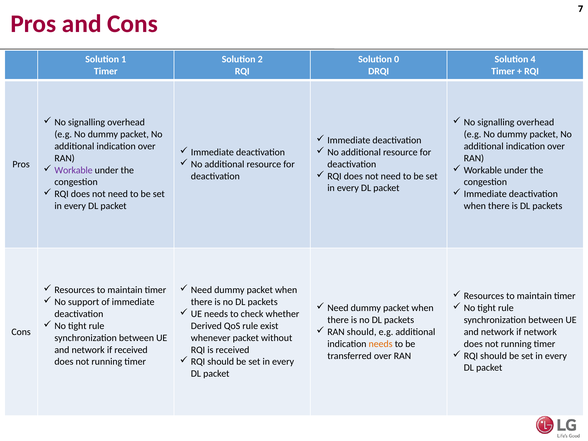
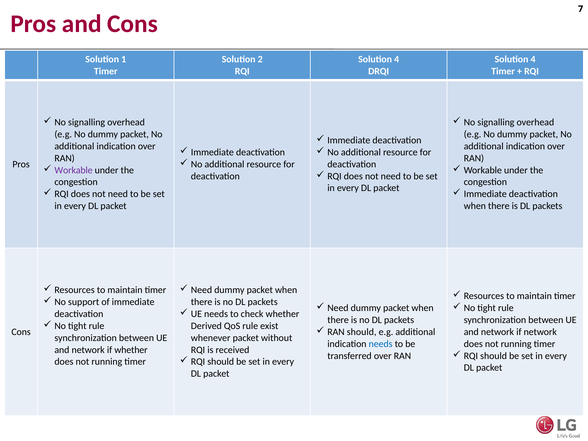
0 at (397, 59): 0 -> 4
needs at (381, 344) colour: orange -> blue
if received: received -> whether
